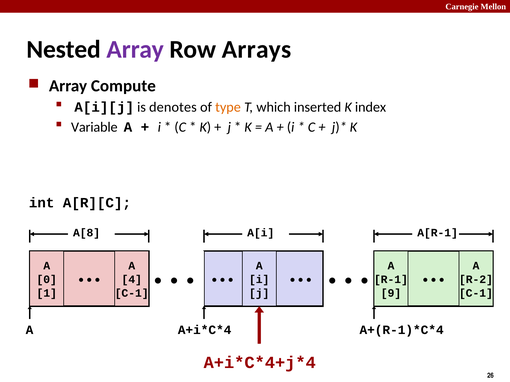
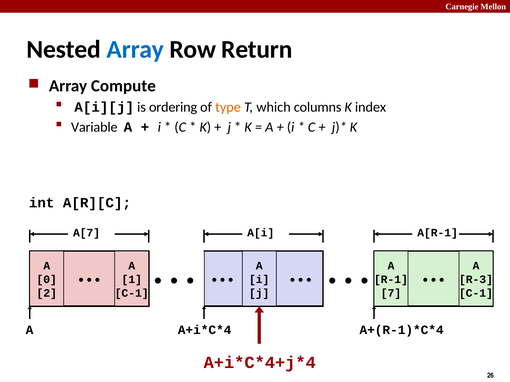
Array at (135, 50) colour: purple -> blue
Arrays: Arrays -> Return
denotes: denotes -> ordering
inserted: inserted -> columns
A[8: A[8 -> A[7
4: 4 -> 1
R-2: R-2 -> R-3
1: 1 -> 2
9: 9 -> 7
